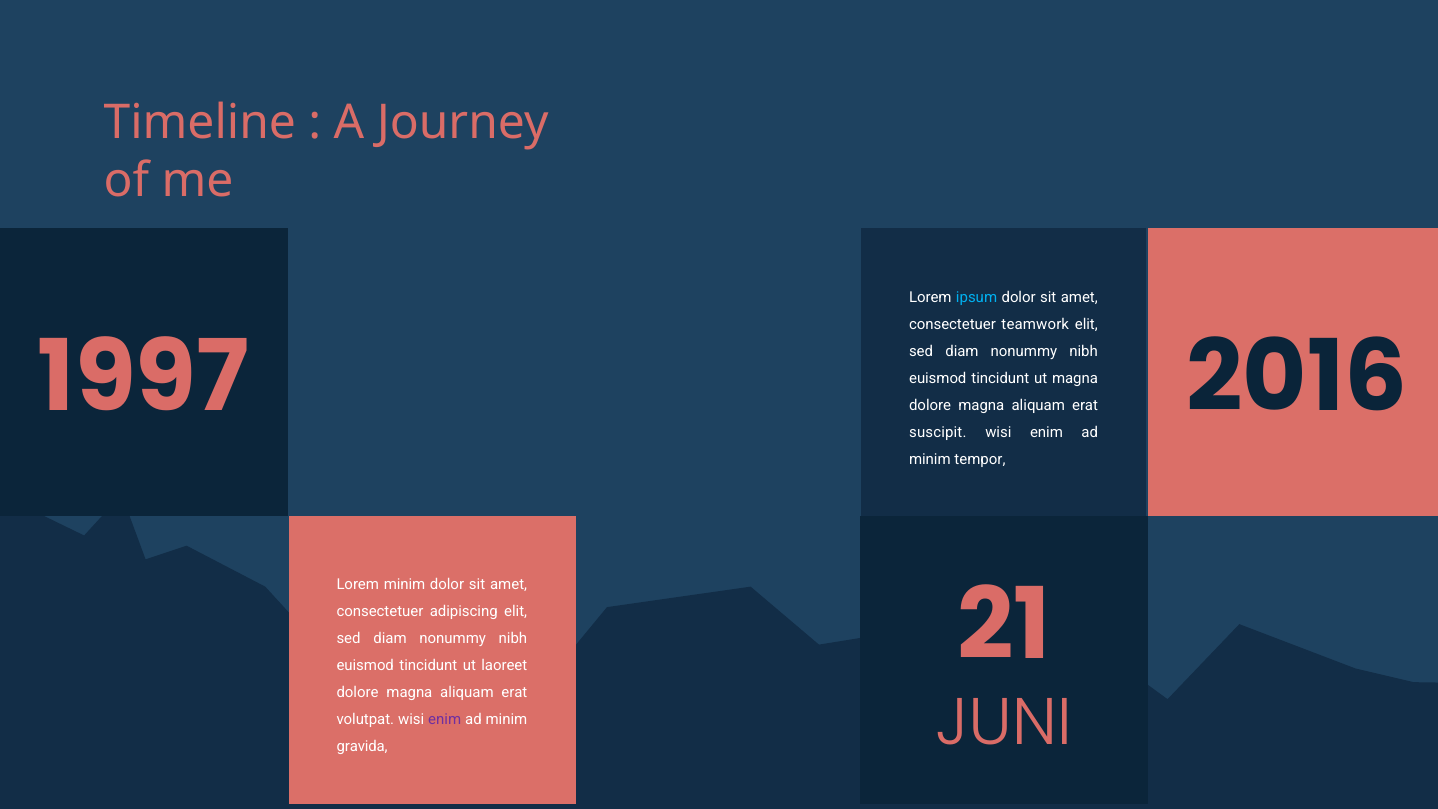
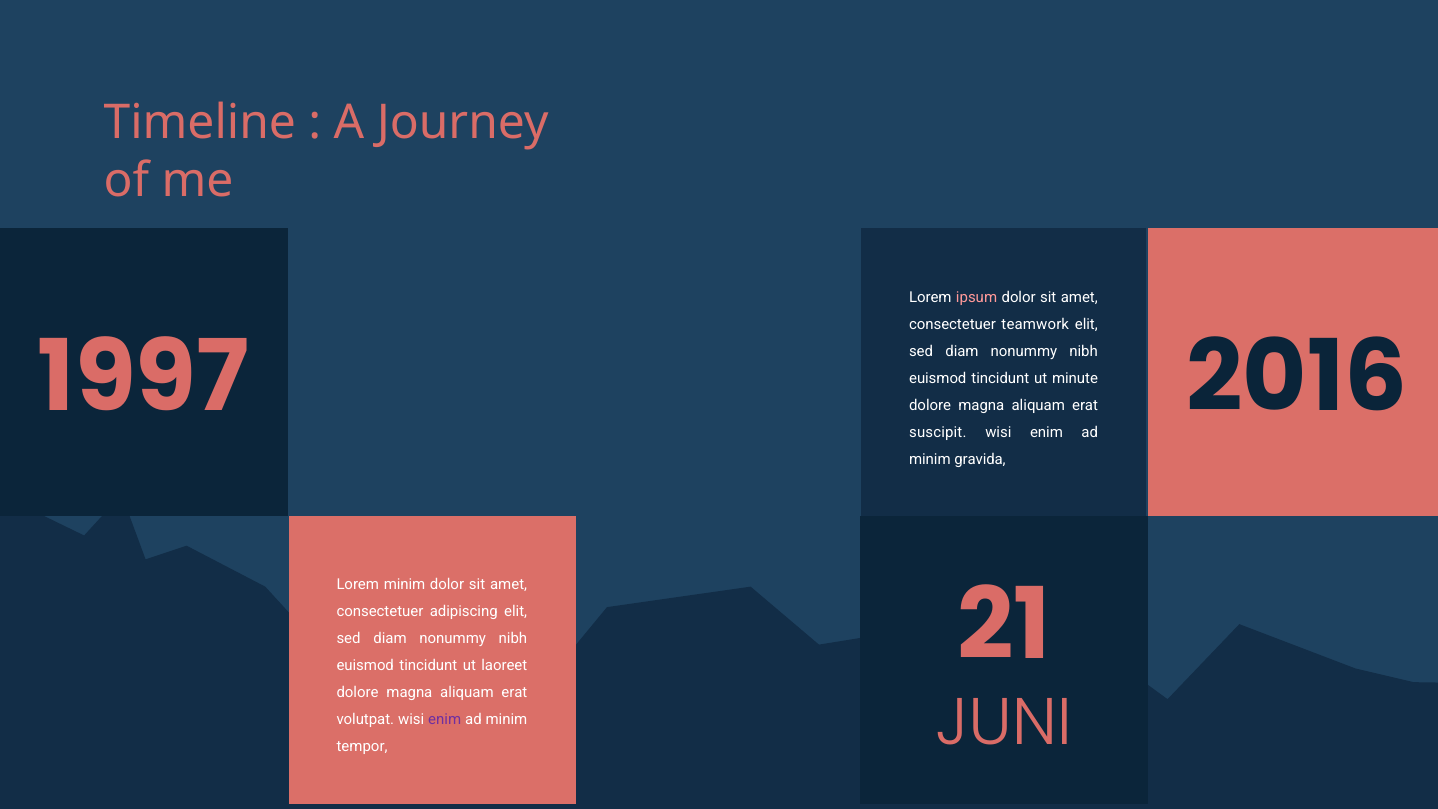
ipsum colour: light blue -> pink
ut magna: magna -> minute
tempor: tempor -> gravida
gravida: gravida -> tempor
